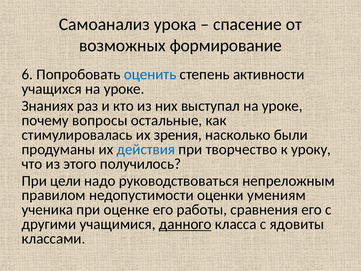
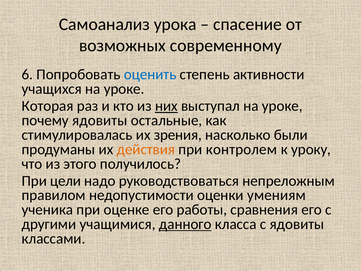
формирование: формирование -> современному
Знаниях: Знаниях -> Которая
них underline: none -> present
почему вопросы: вопросы -> ядовиты
действия colour: blue -> orange
творчество: творчество -> контролем
